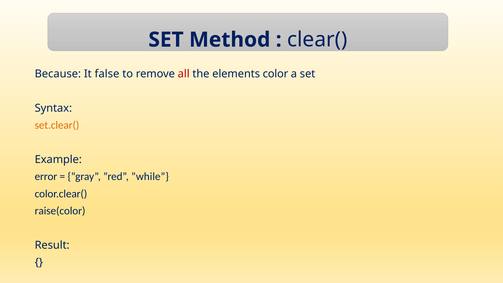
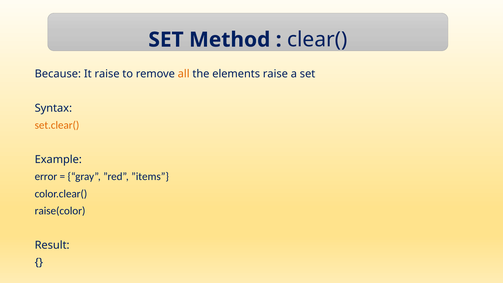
It false: false -> raise
all colour: red -> orange
elements color: color -> raise
”while: ”while -> ”items
